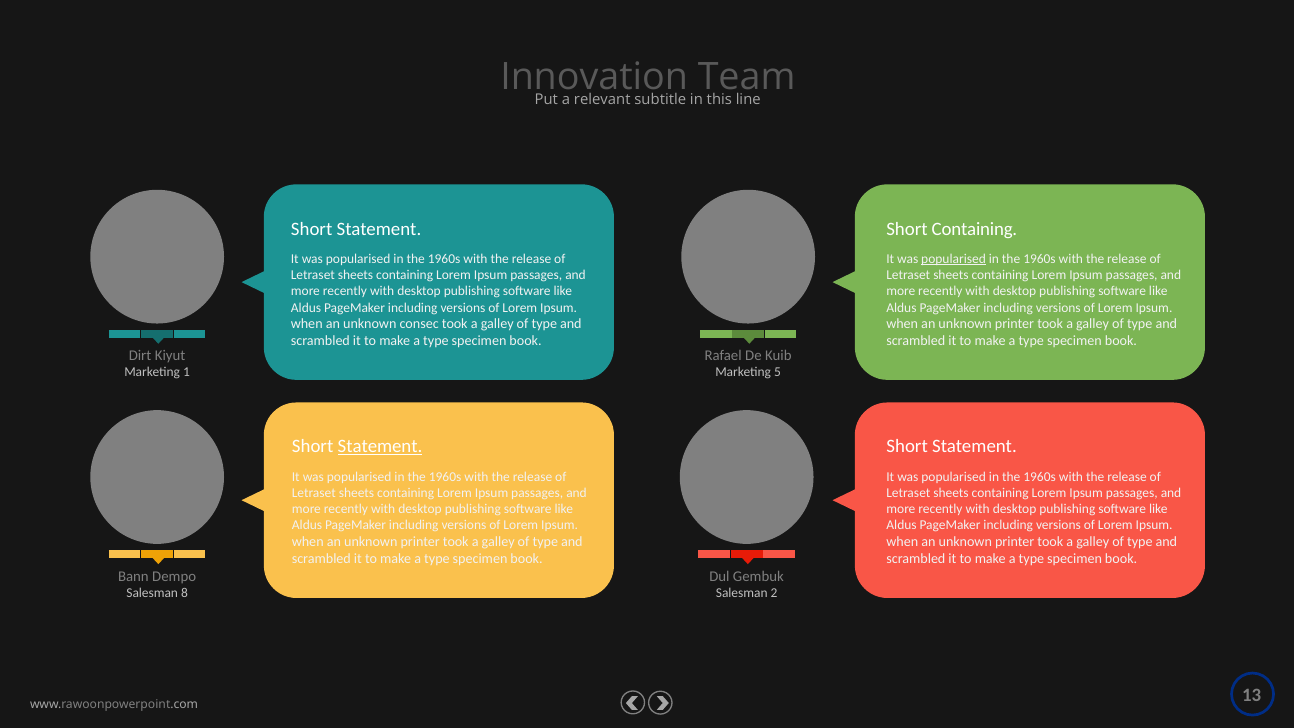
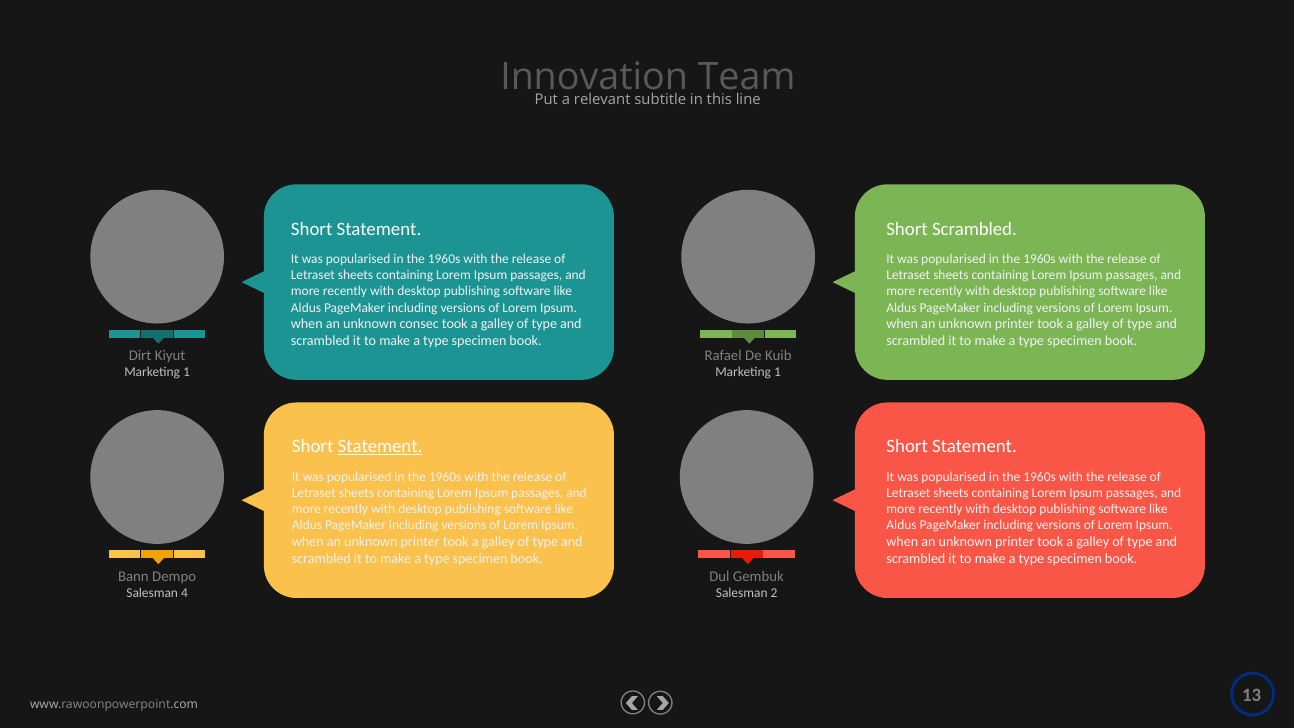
Short Containing: Containing -> Scrambled
popularised at (954, 259) underline: present -> none
5 at (778, 372): 5 -> 1
8: 8 -> 4
